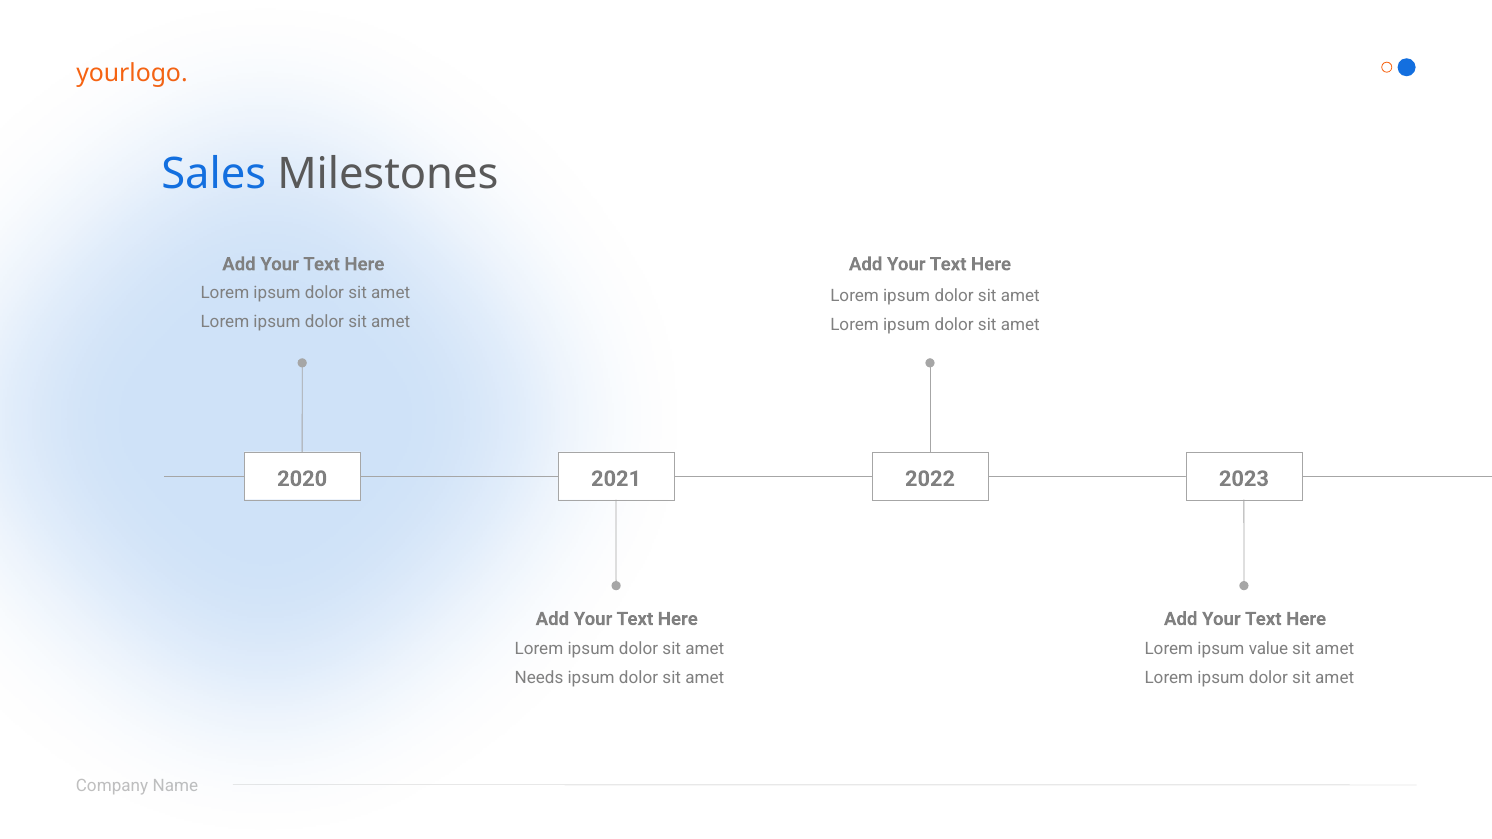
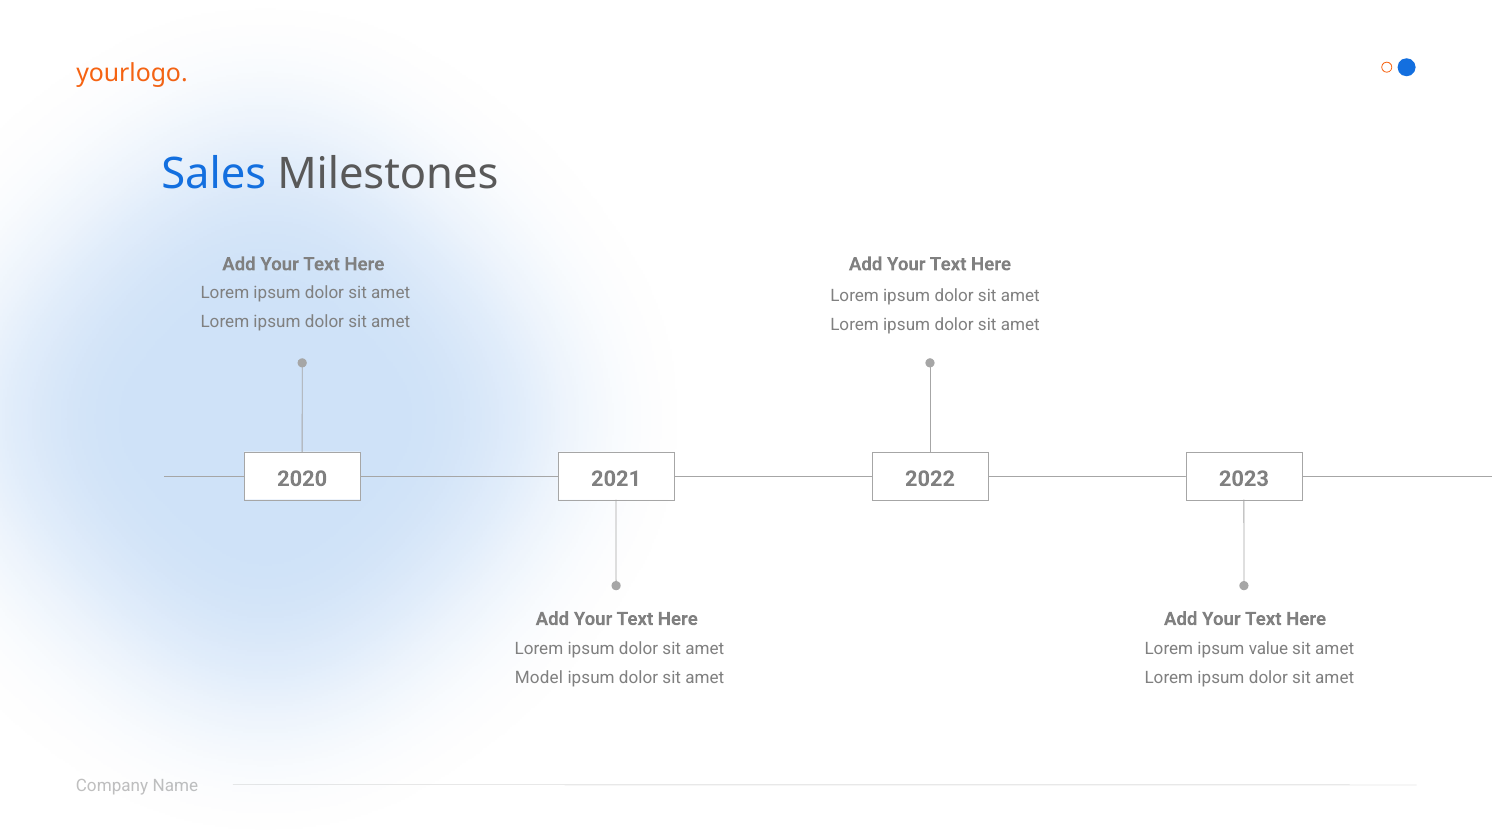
Needs: Needs -> Model
